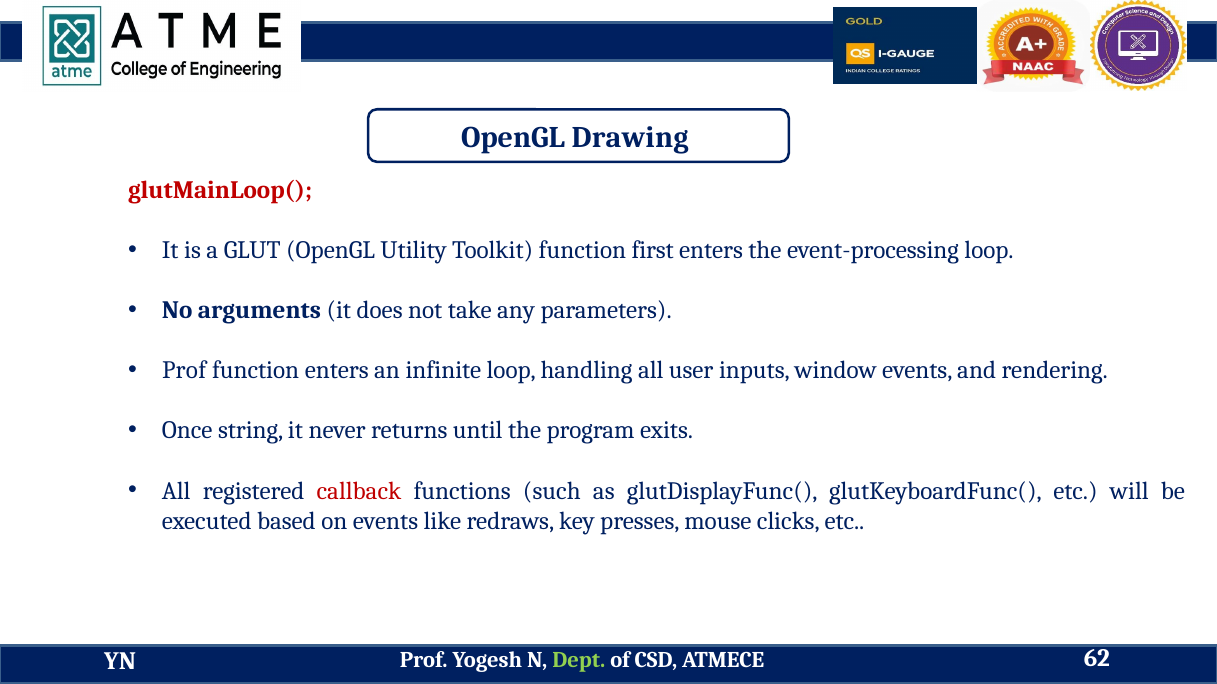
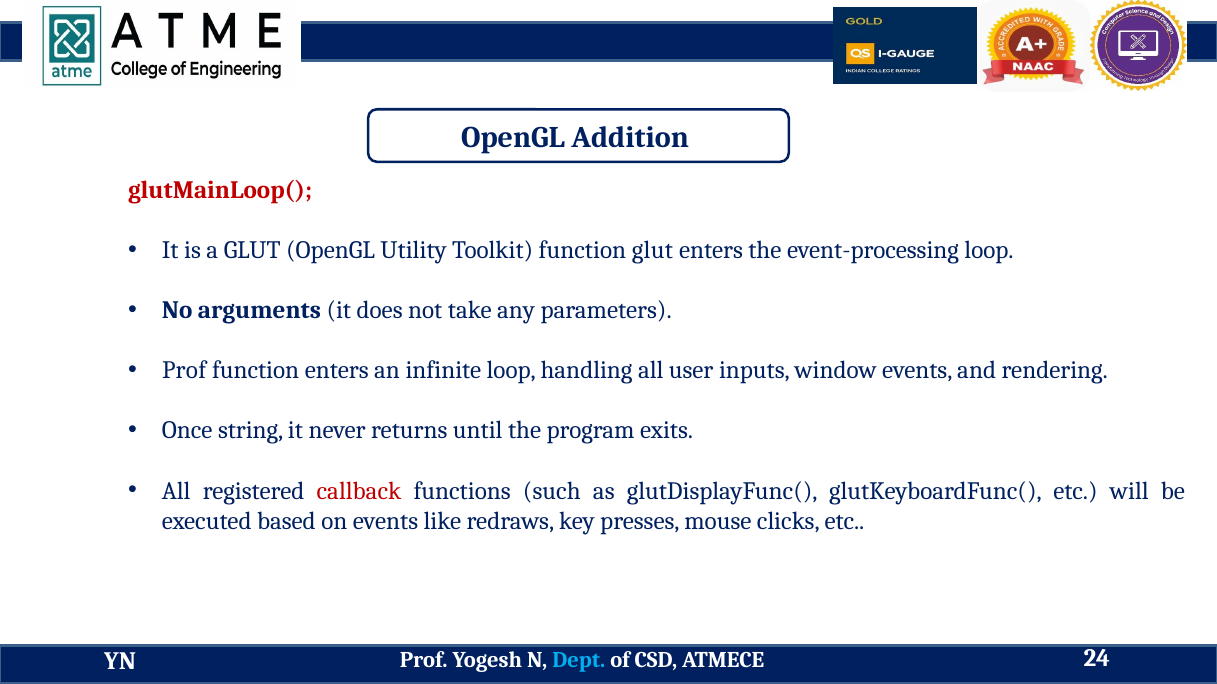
Drawing: Drawing -> Addition
function first: first -> glut
Dept colour: light green -> light blue
62: 62 -> 24
